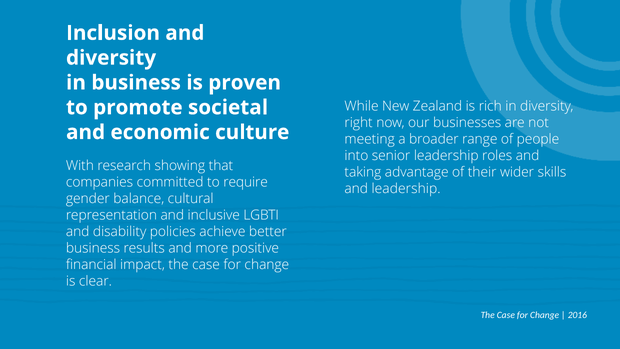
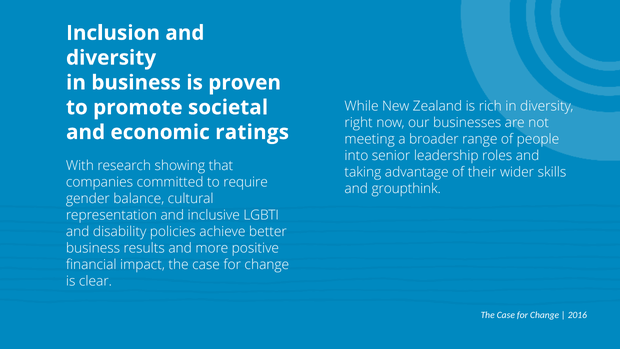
culture: culture -> ratings
and leadership: leadership -> groupthink
